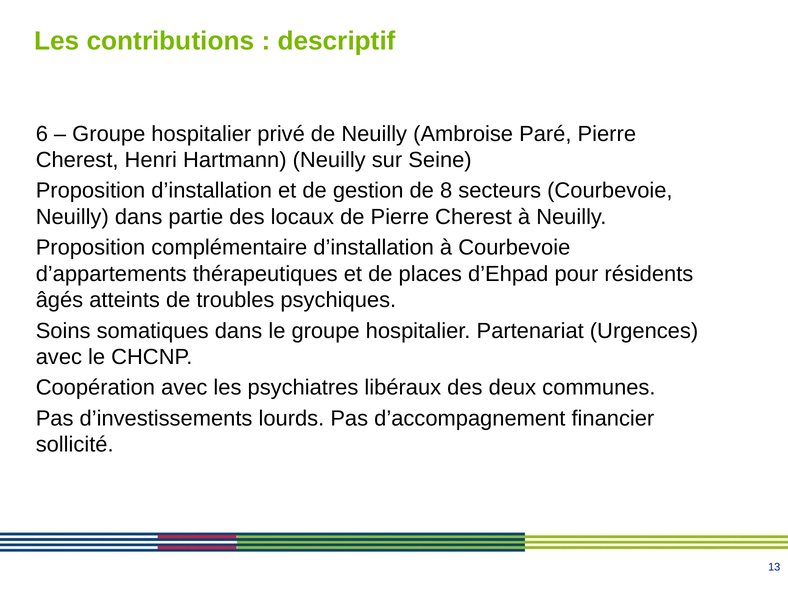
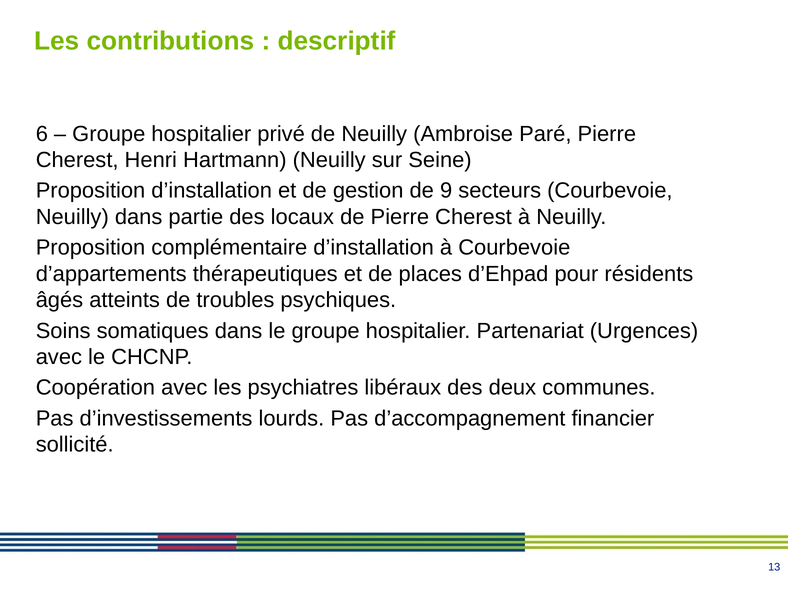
8: 8 -> 9
